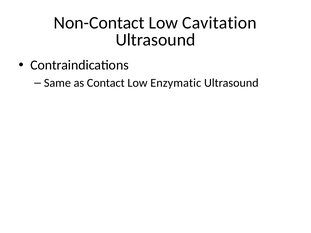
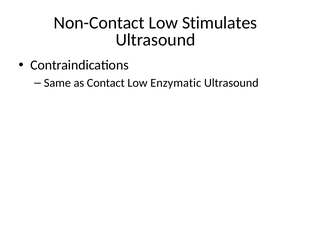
Cavitation: Cavitation -> Stimulates
